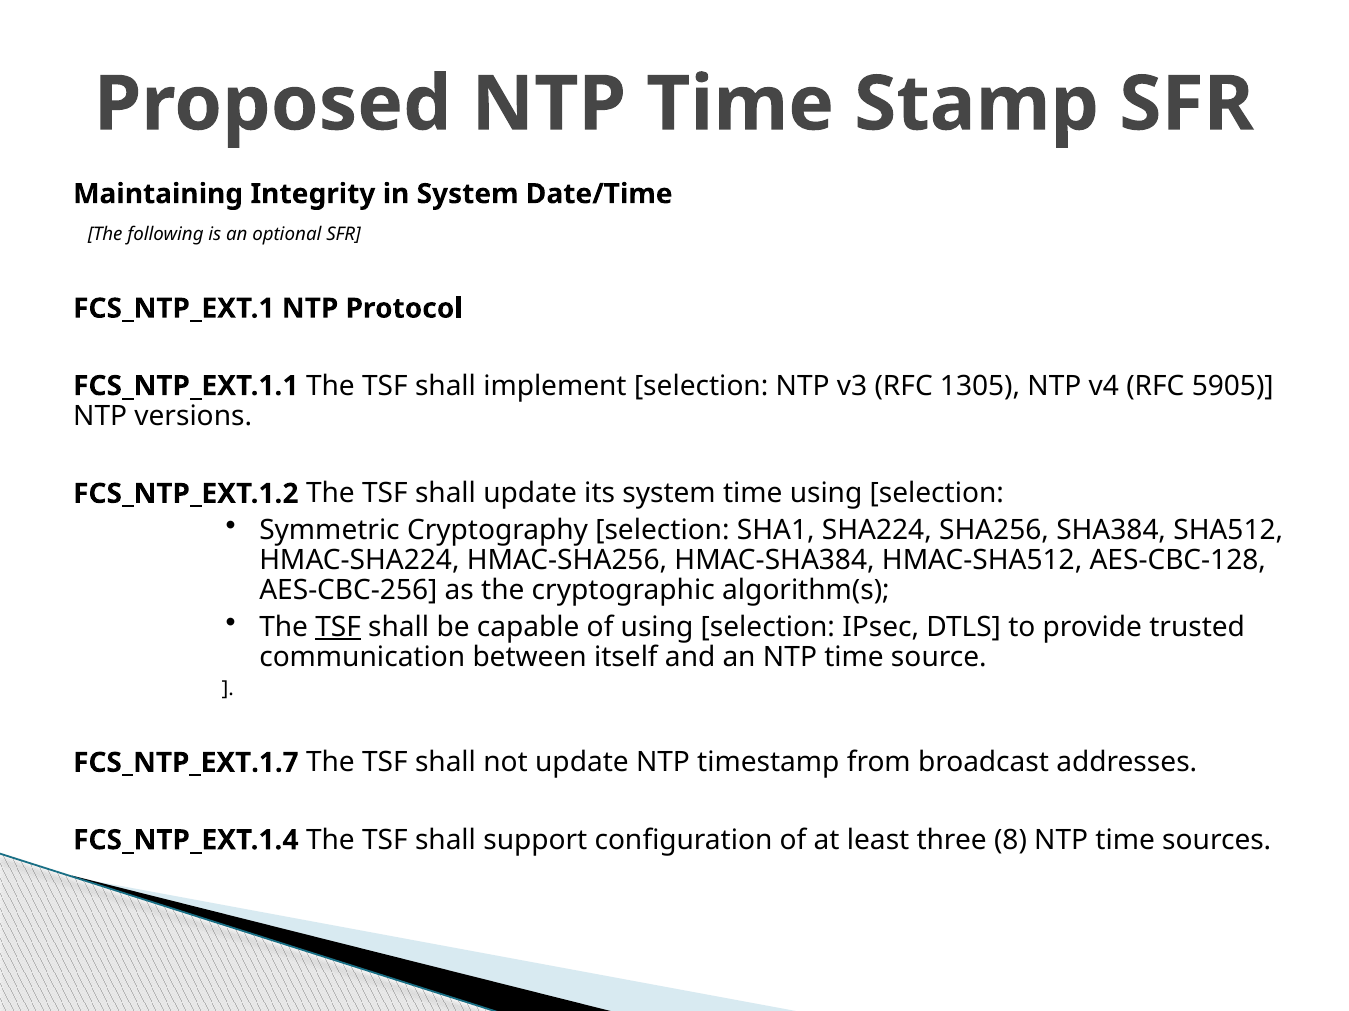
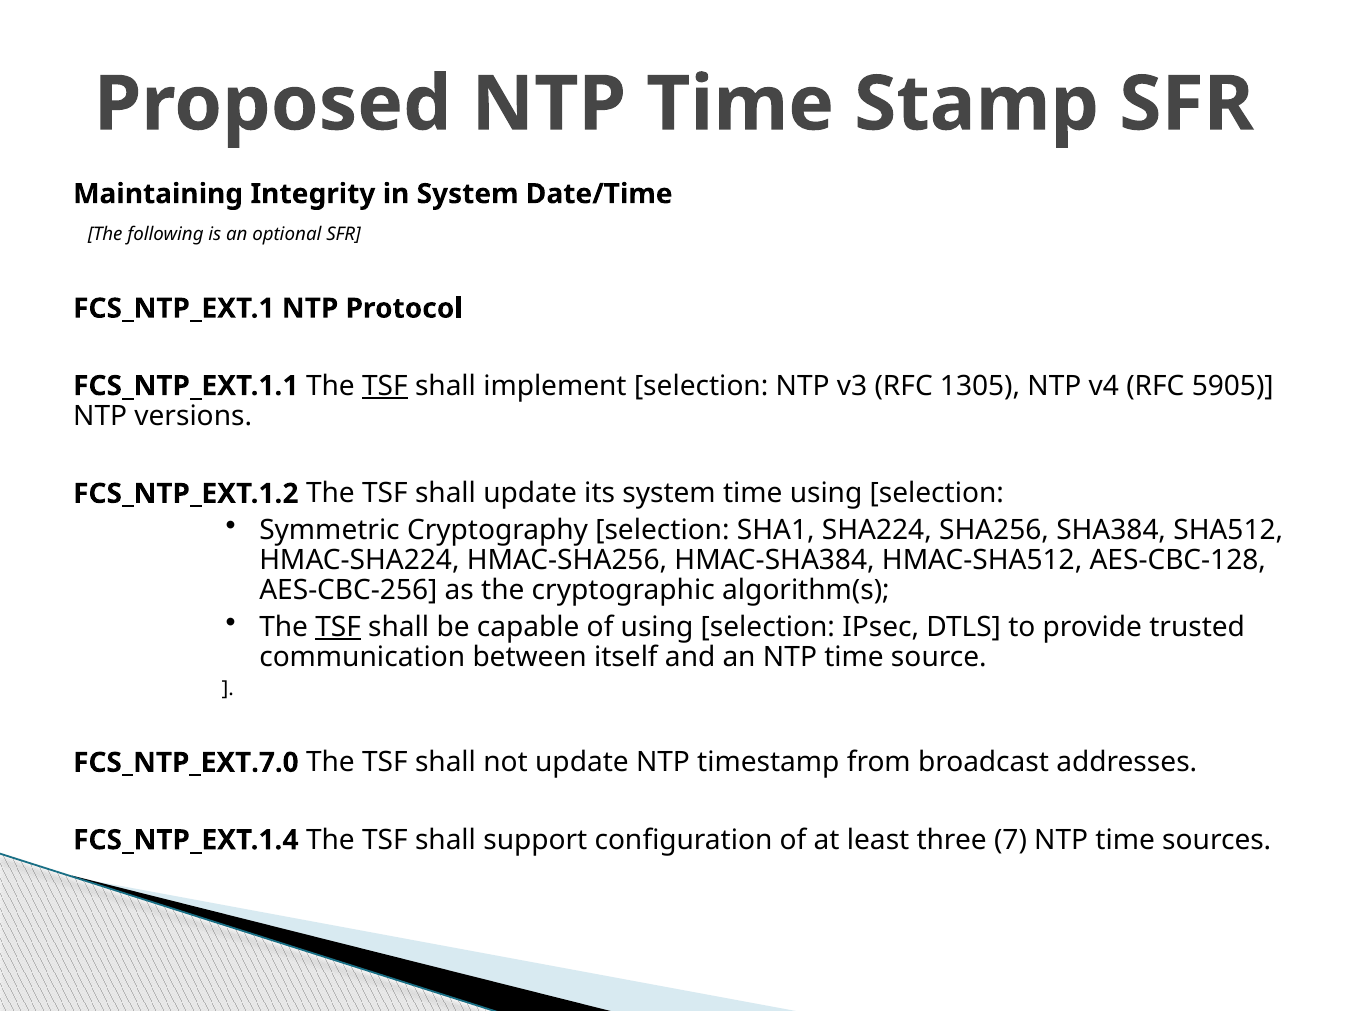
TSF at (385, 386) underline: none -> present
FCS_NTP_EXT.1.7: FCS_NTP_EXT.1.7 -> FCS_NTP_EXT.7.0
8: 8 -> 7
